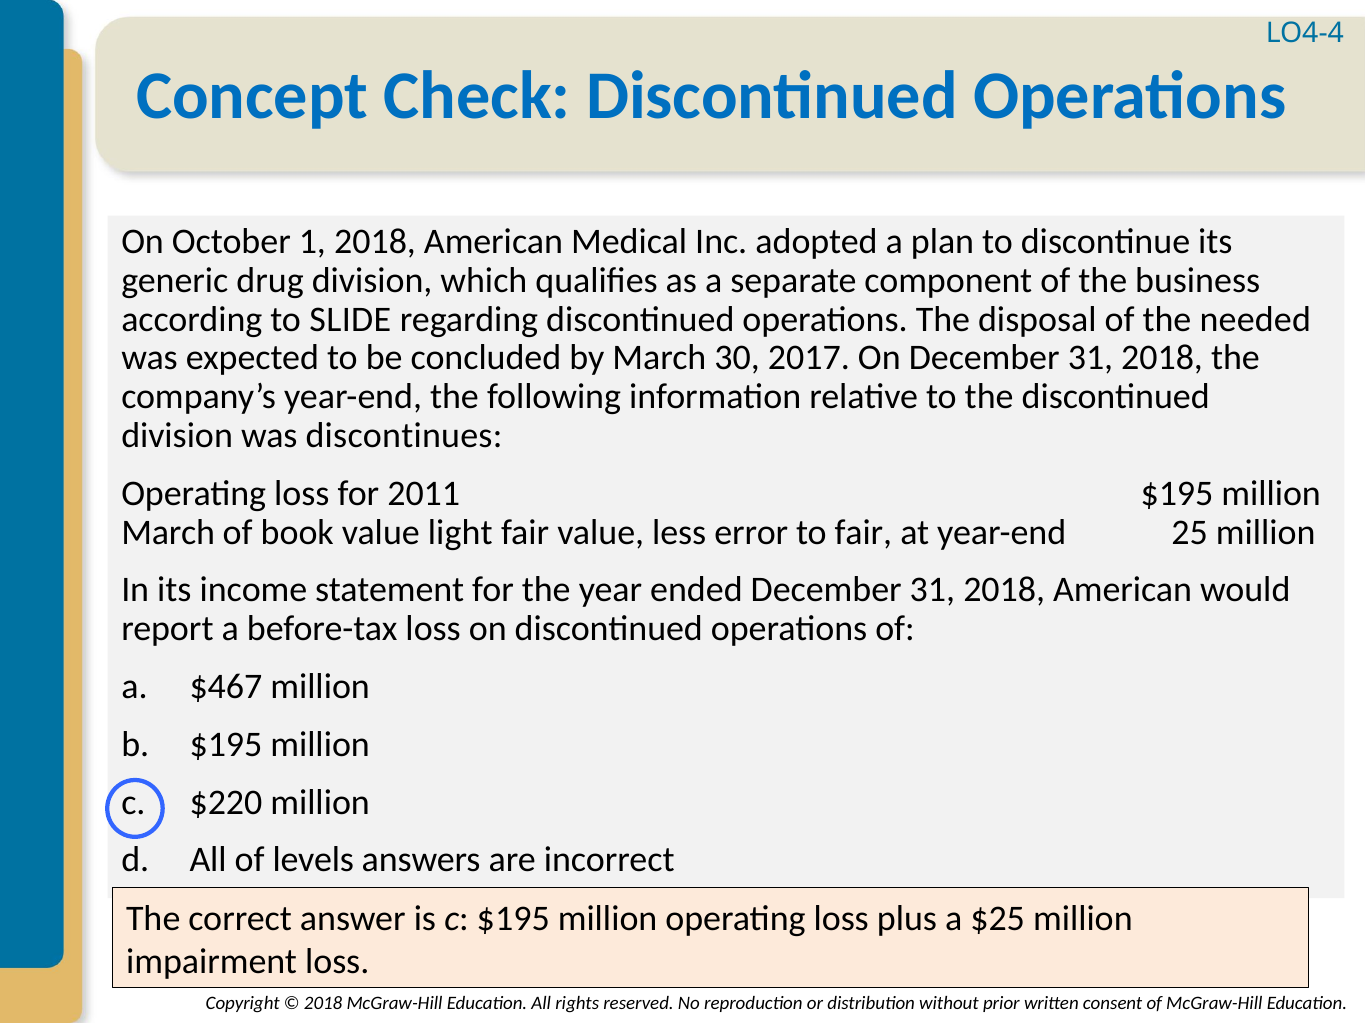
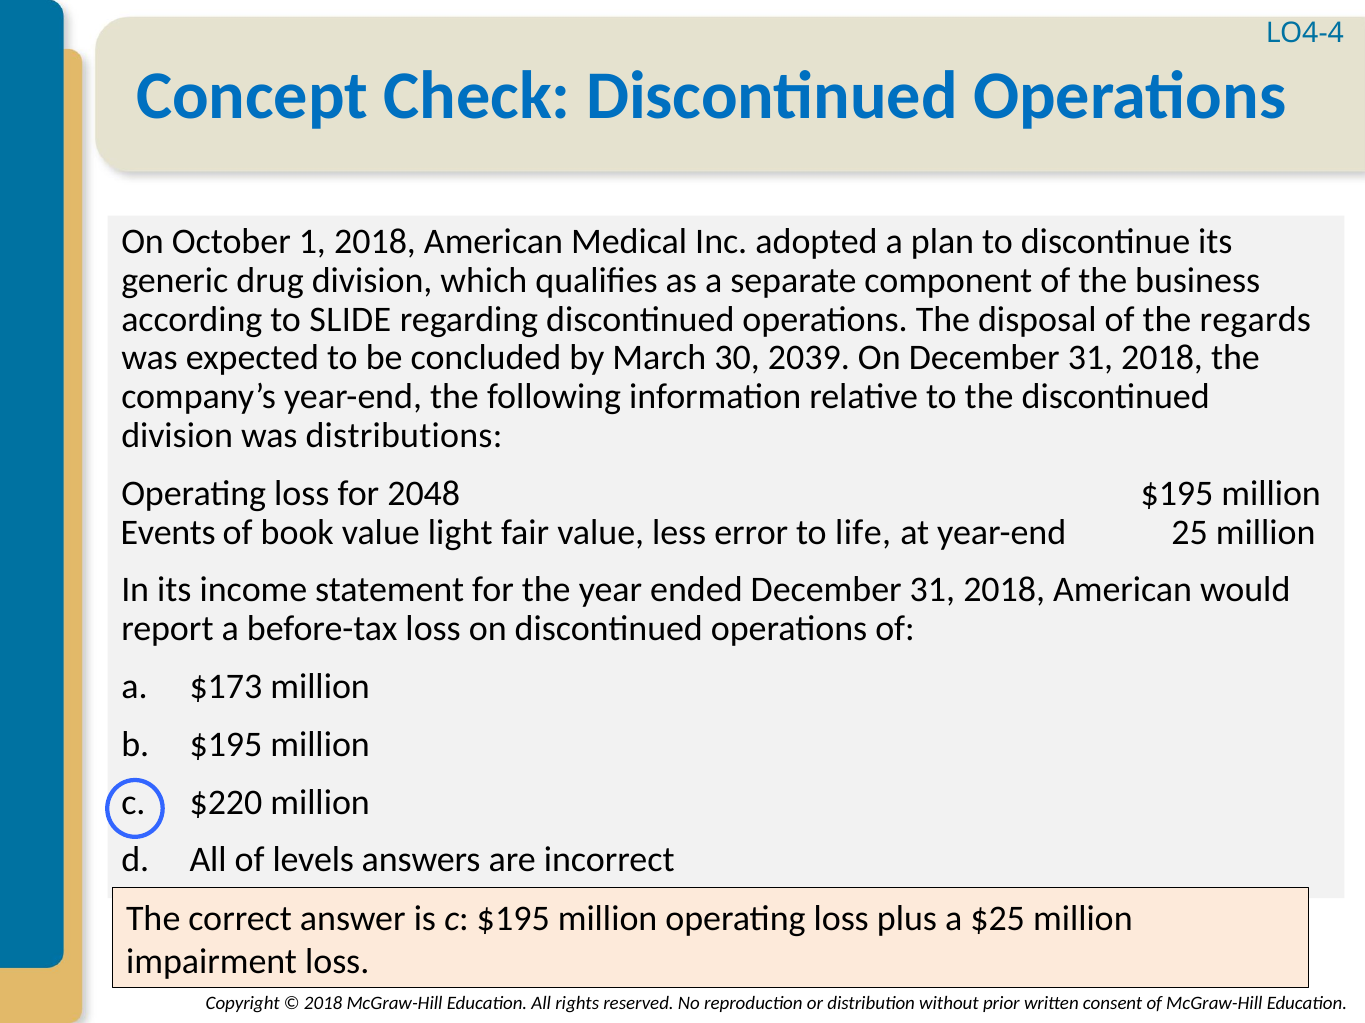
needed: needed -> regards
2017: 2017 -> 2039
discontinues: discontinues -> distributions
2011: 2011 -> 2048
March at (168, 533): March -> Events
to fair: fair -> life
$467: $467 -> $173
